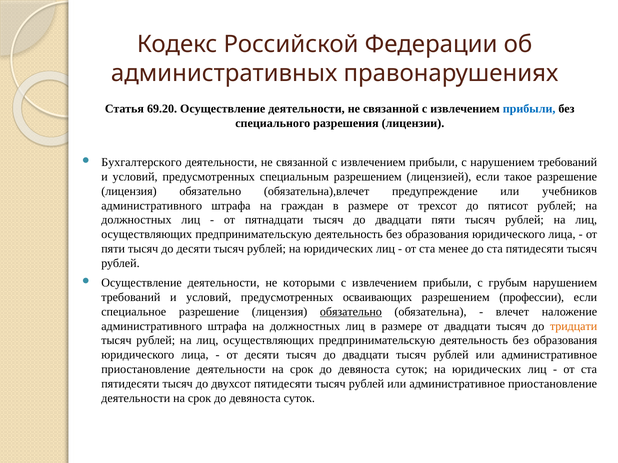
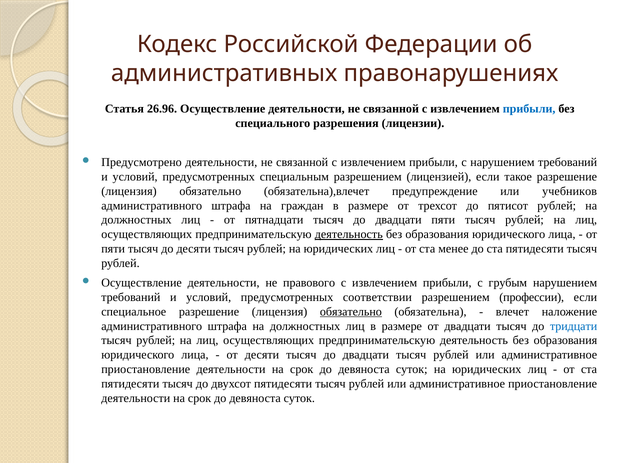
69.20: 69.20 -> 26.96
Бухгалтерского: Бухгалтерского -> Предусмотрено
деятельность at (349, 235) underline: none -> present
которыми: которыми -> правового
осваивающих: осваивающих -> соответствии
тридцати colour: orange -> blue
